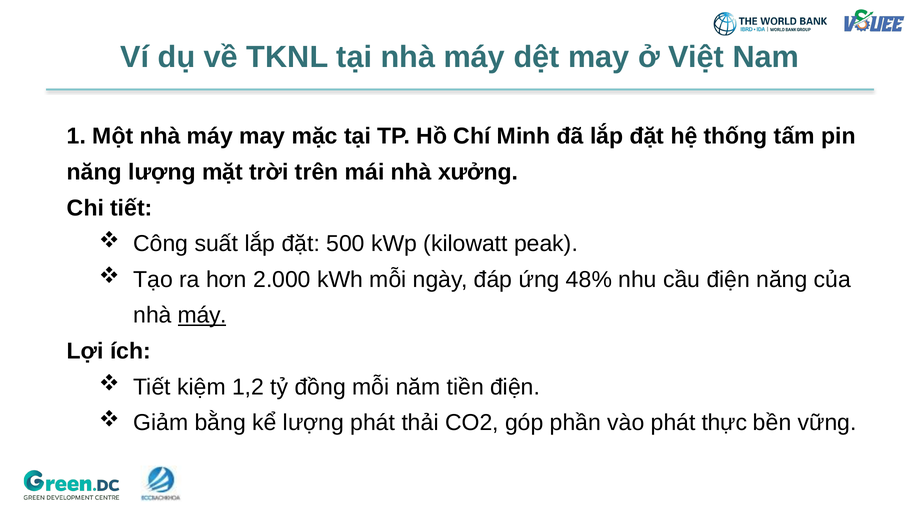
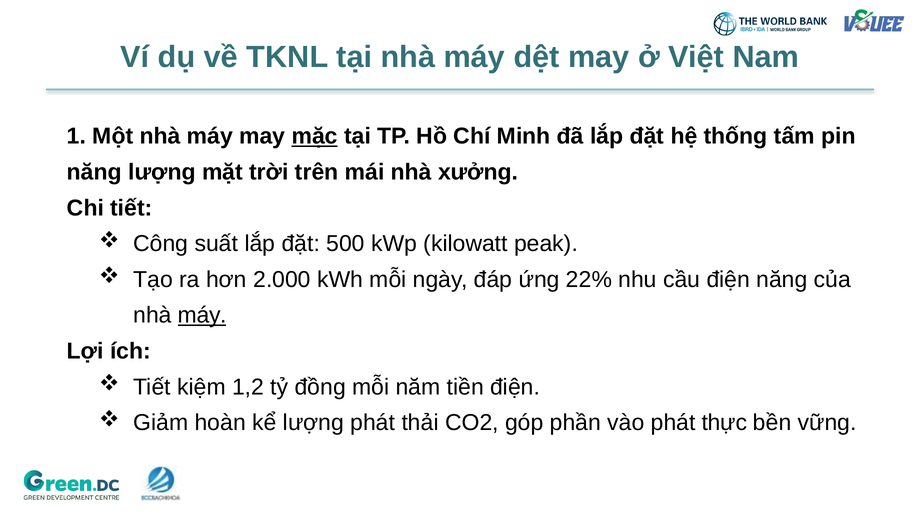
mặc underline: none -> present
48%: 48% -> 22%
bằng: bằng -> hoàn
